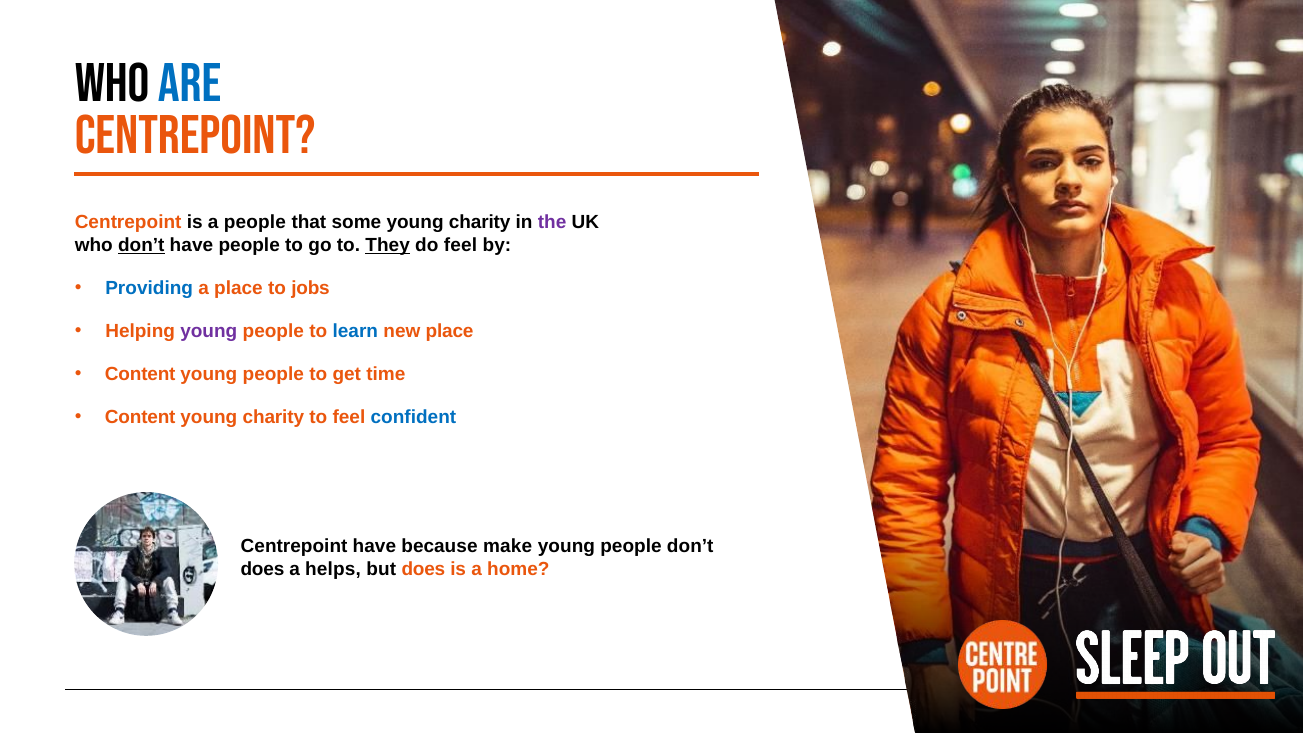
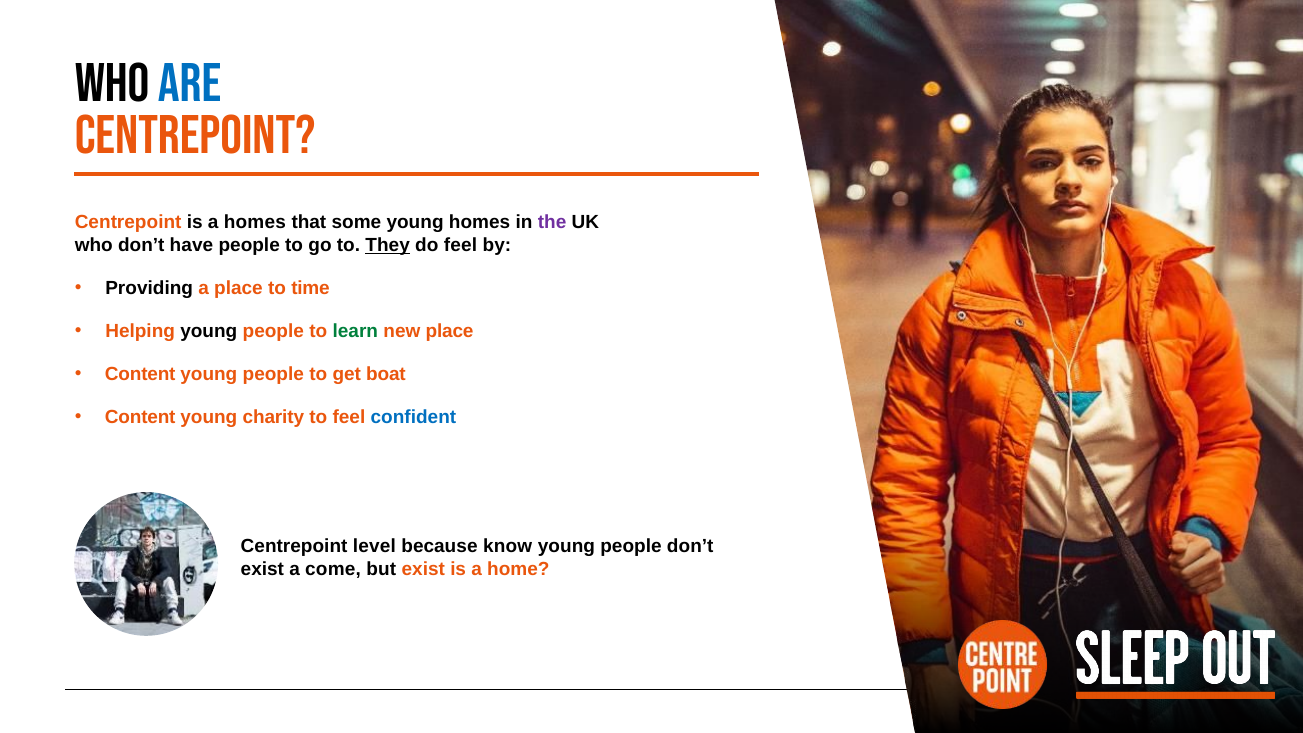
a people: people -> homes
charity at (480, 222): charity -> homes
don’t at (141, 245) underline: present -> none
Providing colour: blue -> black
jobs: jobs -> time
young at (209, 331) colour: purple -> black
learn colour: blue -> green
time: time -> boat
Centrepoint have: have -> level
make: make -> know
does at (262, 569): does -> exist
helps: helps -> come
but does: does -> exist
